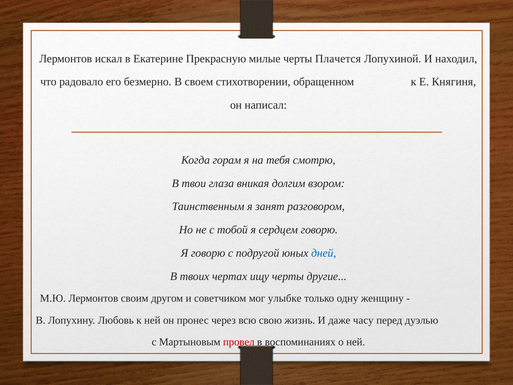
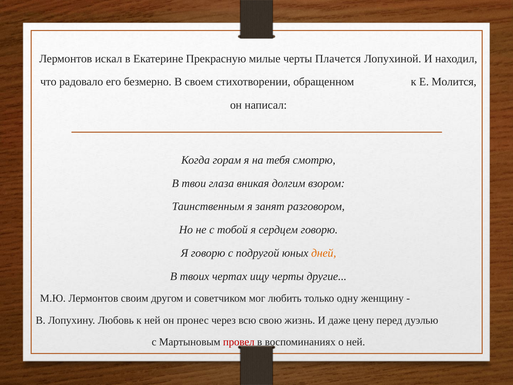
Княгиня: Княгиня -> Молится
дней colour: blue -> orange
улыбке: улыбке -> любить
часу: часу -> цену
